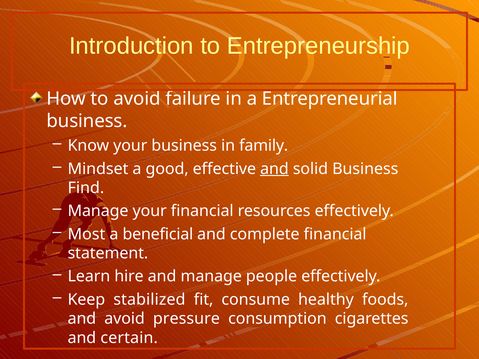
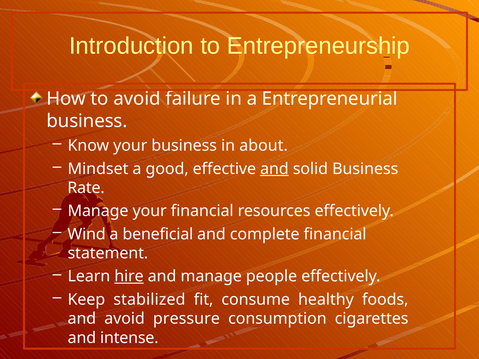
family: family -> about
Find: Find -> Rate
Most: Most -> Wind
hire underline: none -> present
certain: certain -> intense
